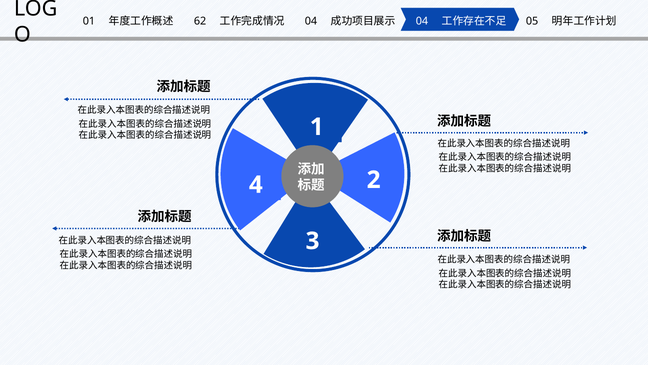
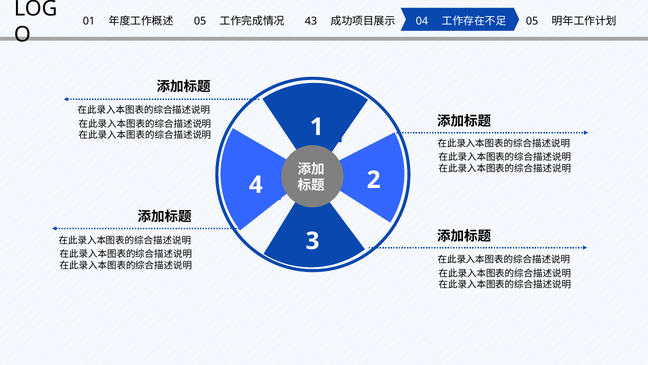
62 at (200, 21): 62 -> 05
04 at (311, 21): 04 -> 43
